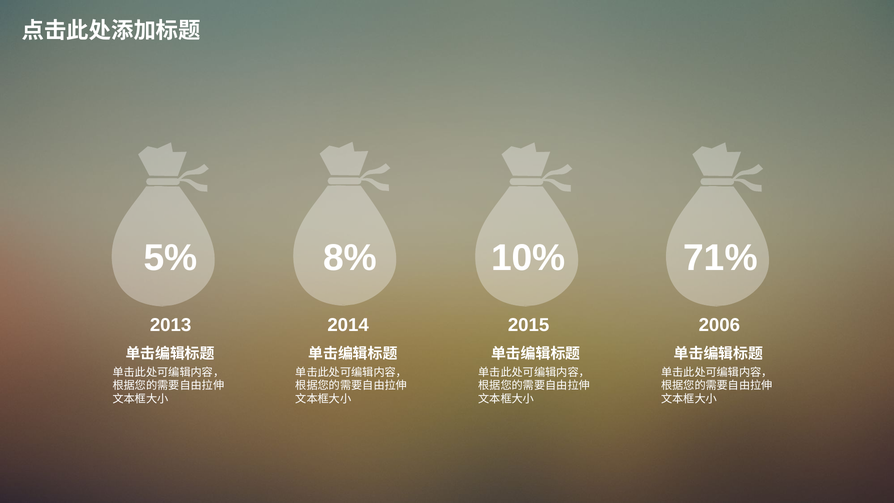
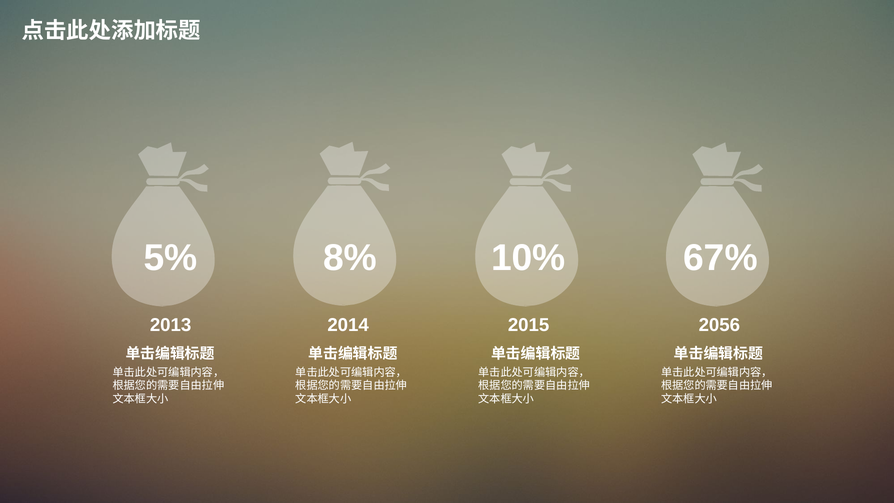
71%: 71% -> 67%
2006: 2006 -> 2056
